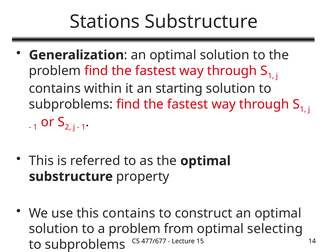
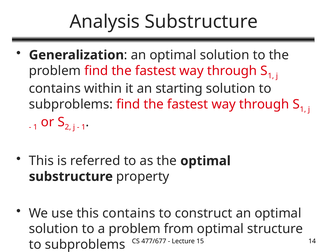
Stations: Stations -> Analysis
selecting: selecting -> structure
